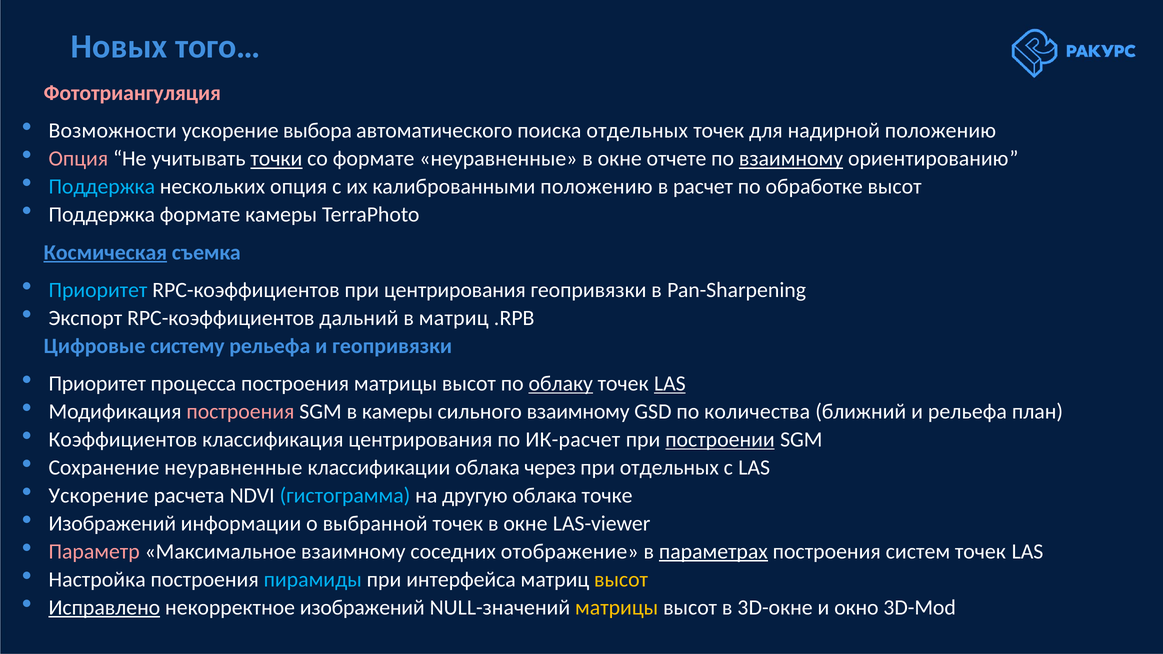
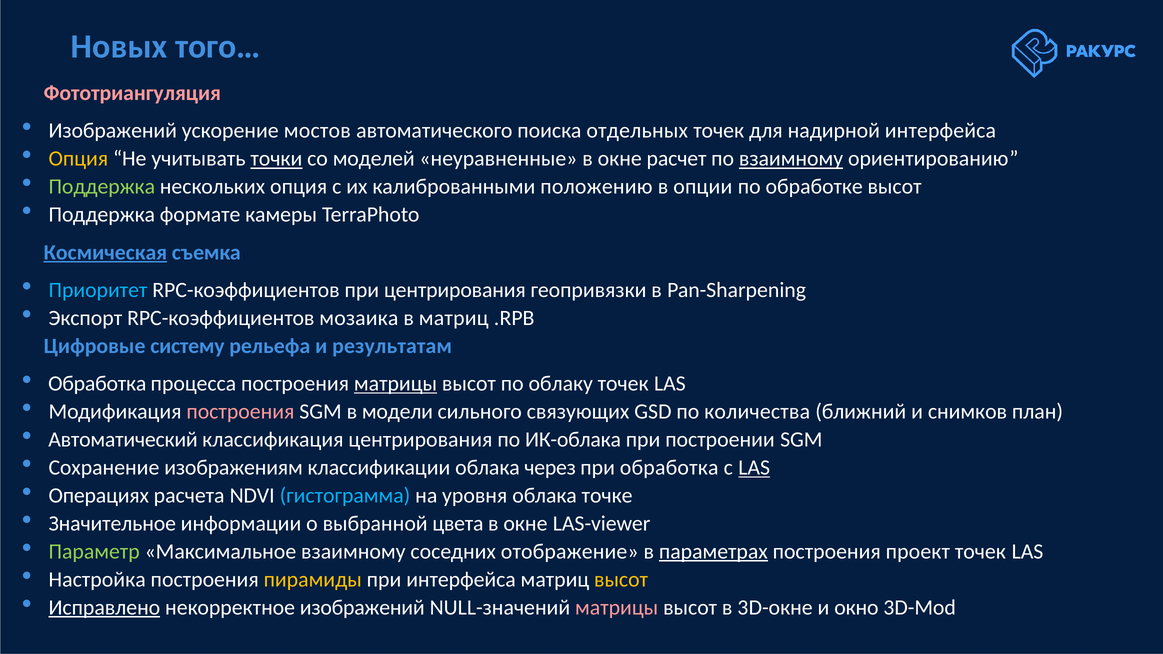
Возможности at (113, 131): Возможности -> Изображений
выбора: выбора -> мостов
надирной положению: положению -> интерфейса
Опция at (78, 159) colour: pink -> yellow
со формате: формате -> моделей
отчете: отчете -> расчет
Поддержка at (102, 187) colour: light blue -> light green
расчет: расчет -> опции
дальний: дальний -> мозаика
и геопривязки: геопривязки -> результатам
Приоритет at (97, 384): Приоритет -> Обработка
матрицы at (396, 384) underline: none -> present
облаку underline: present -> none
LAS at (670, 384) underline: present -> none
в камеры: камеры -> модели
сильного взаимному: взаимному -> связующих
и рельефа: рельефа -> снимков
Коэффициентов: Коэффициентов -> Автоматический
ИК-расчет: ИК-расчет -> ИК-облака
построении underline: present -> none
Сохранение неуравненные: неуравненные -> изображениям
при отдельных: отдельных -> обработка
LAS at (754, 468) underline: none -> present
Ускорение at (99, 496): Ускорение -> Операциях
другую: другую -> уровня
Изображений at (112, 524): Изображений -> Значительное
выбранной точек: точек -> цвета
Параметр colour: pink -> light green
систем: систем -> проект
пирамиды colour: light blue -> yellow
матрицы at (617, 608) colour: yellow -> pink
